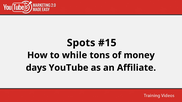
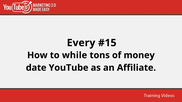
Spots: Spots -> Every
days: days -> date
